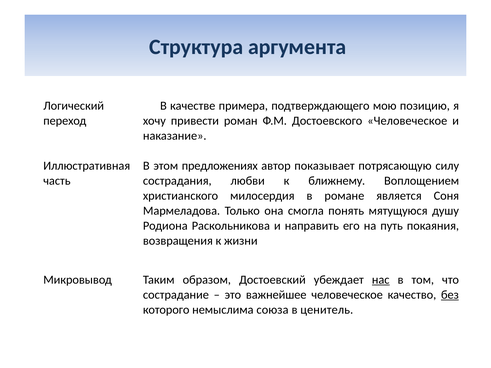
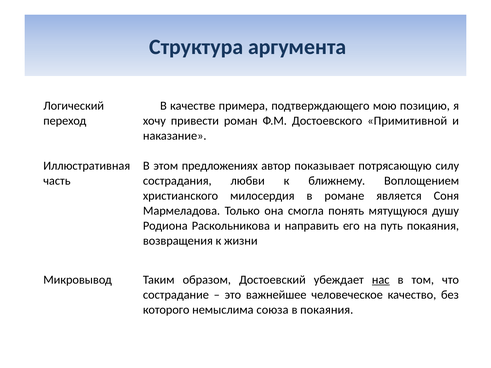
Достоевского Человеческое: Человеческое -> Примитивной
без underline: present -> none
в ценитель: ценитель -> покаяния
